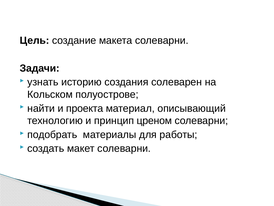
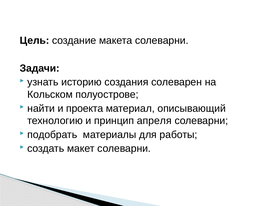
цреном: цреном -> апреля
